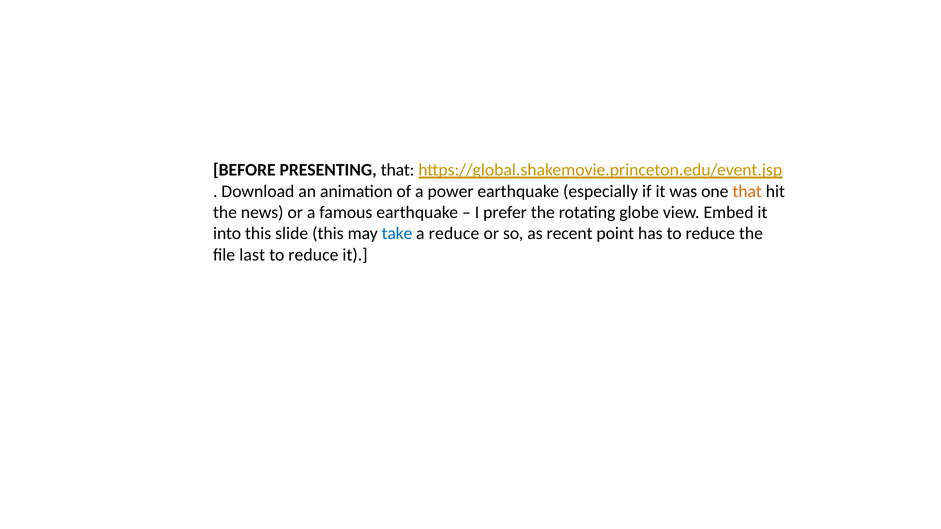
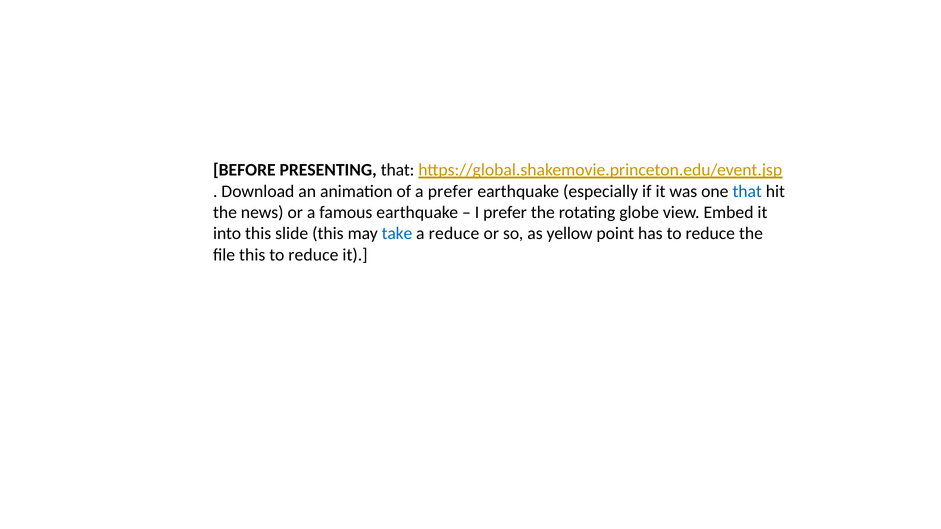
a power: power -> prefer
that at (747, 191) colour: orange -> blue
recent: recent -> yellow
file last: last -> this
